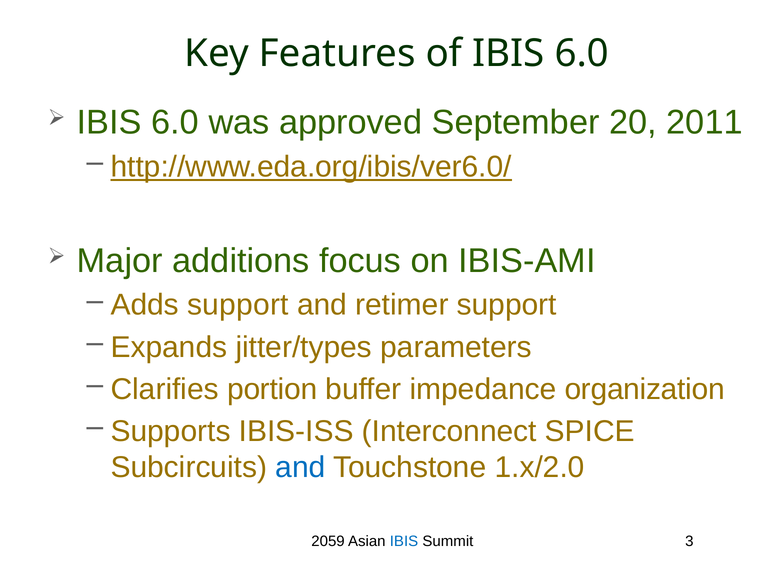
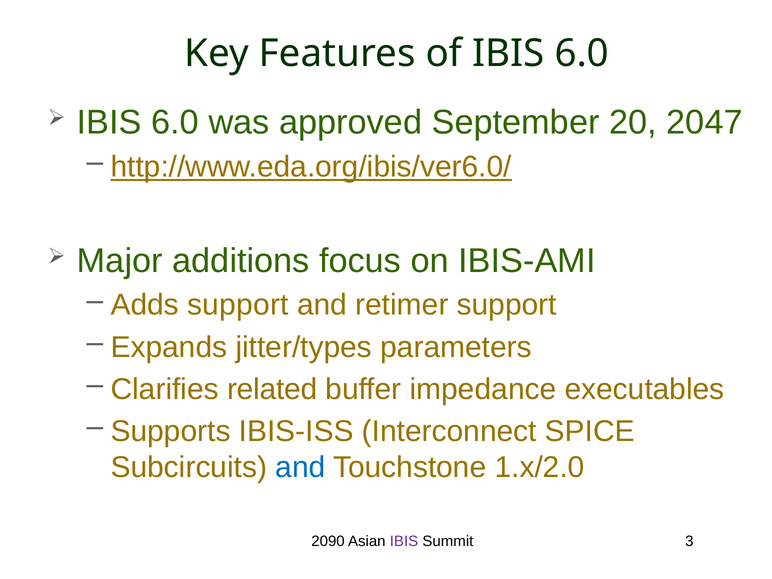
2011: 2011 -> 2047
portion: portion -> related
organization: organization -> executables
2059: 2059 -> 2090
IBIS at (404, 541) colour: blue -> purple
